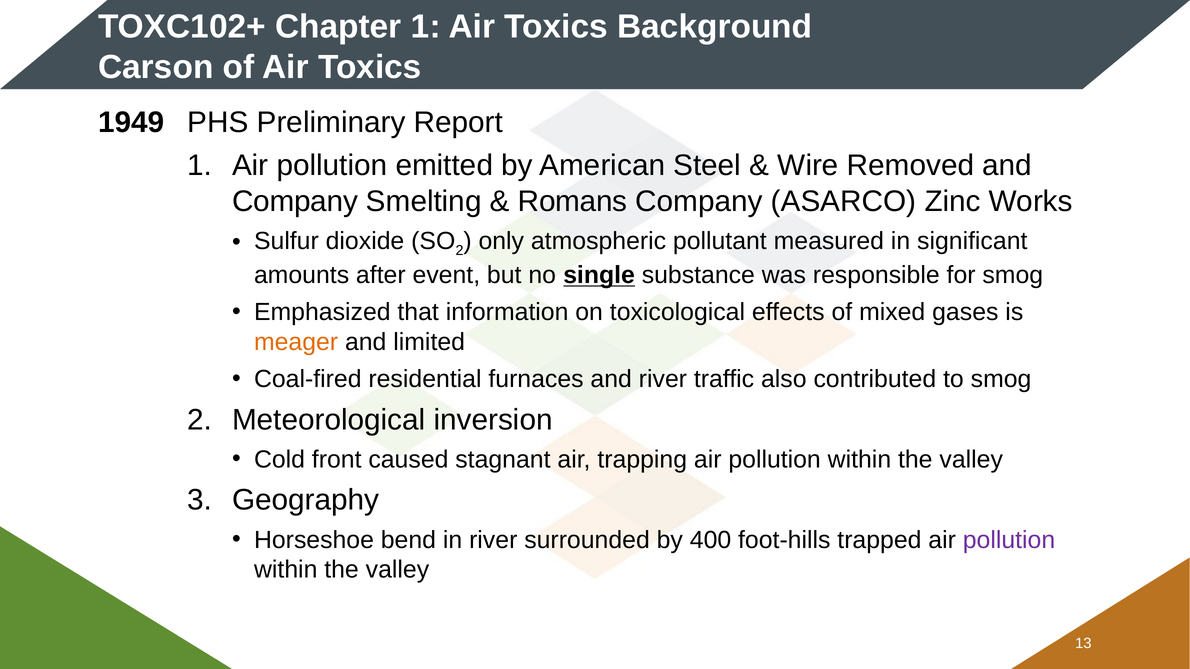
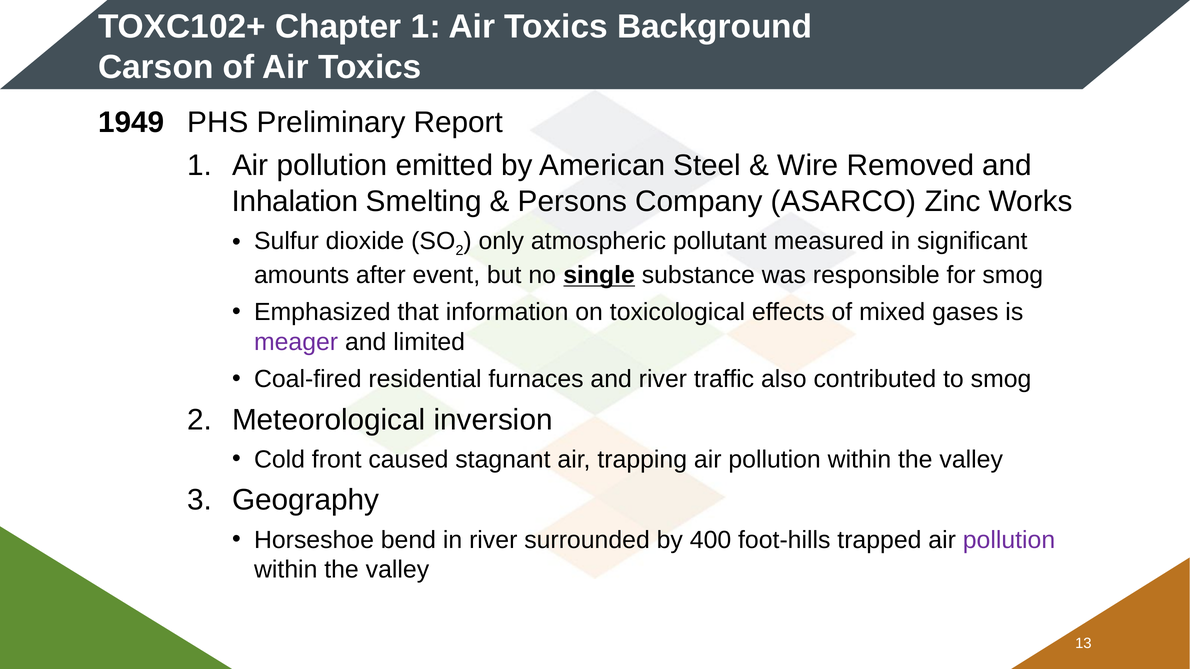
Company at (295, 201): Company -> Inhalation
Romans: Romans -> Persons
meager colour: orange -> purple
